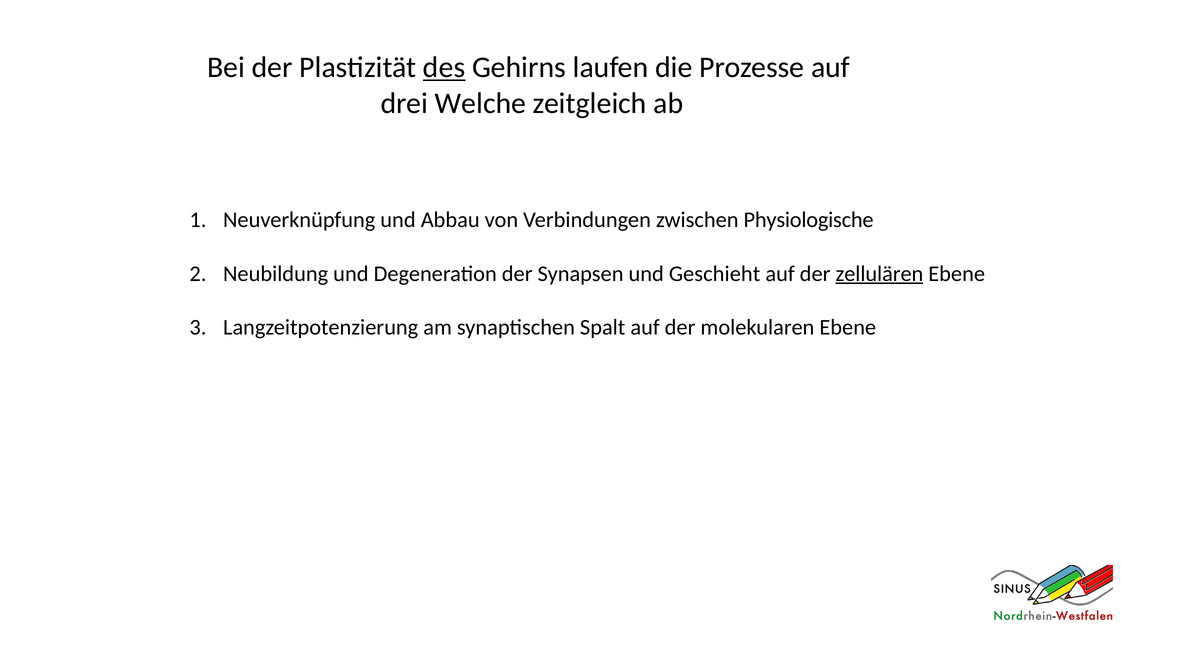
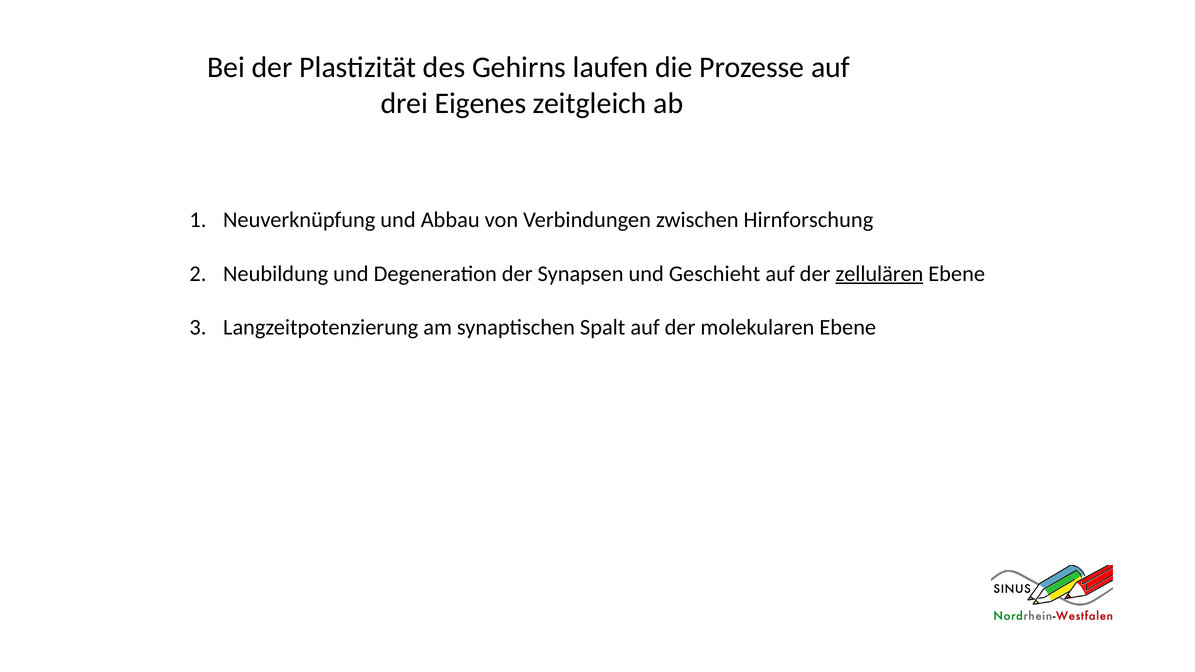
des underline: present -> none
Welche: Welche -> Eigenes
Physiologische: Physiologische -> Hirnforschung
